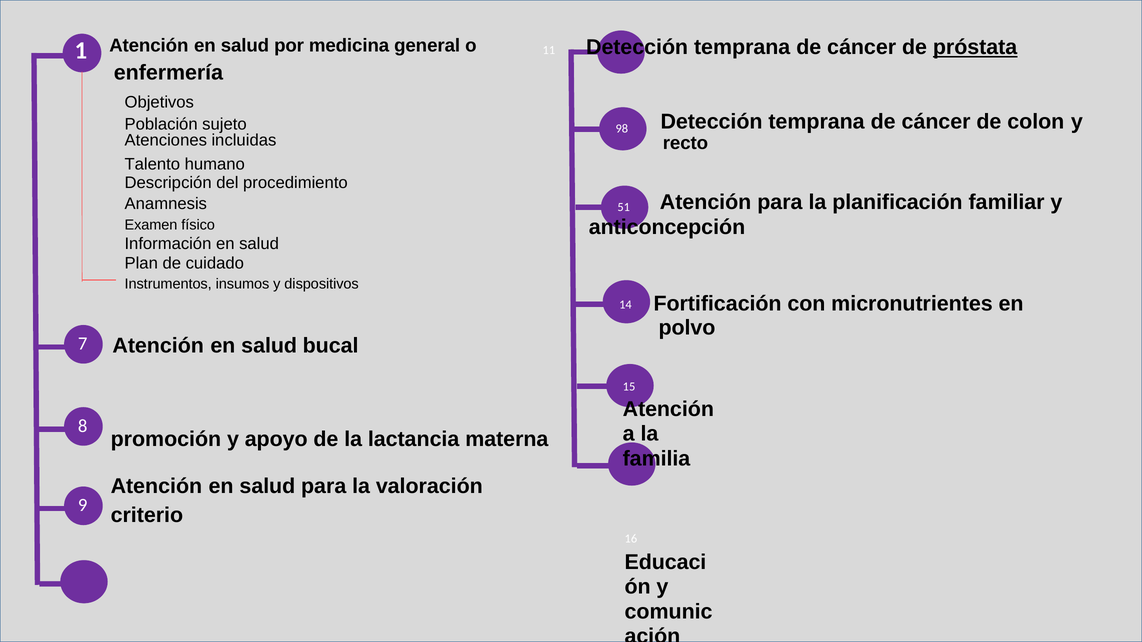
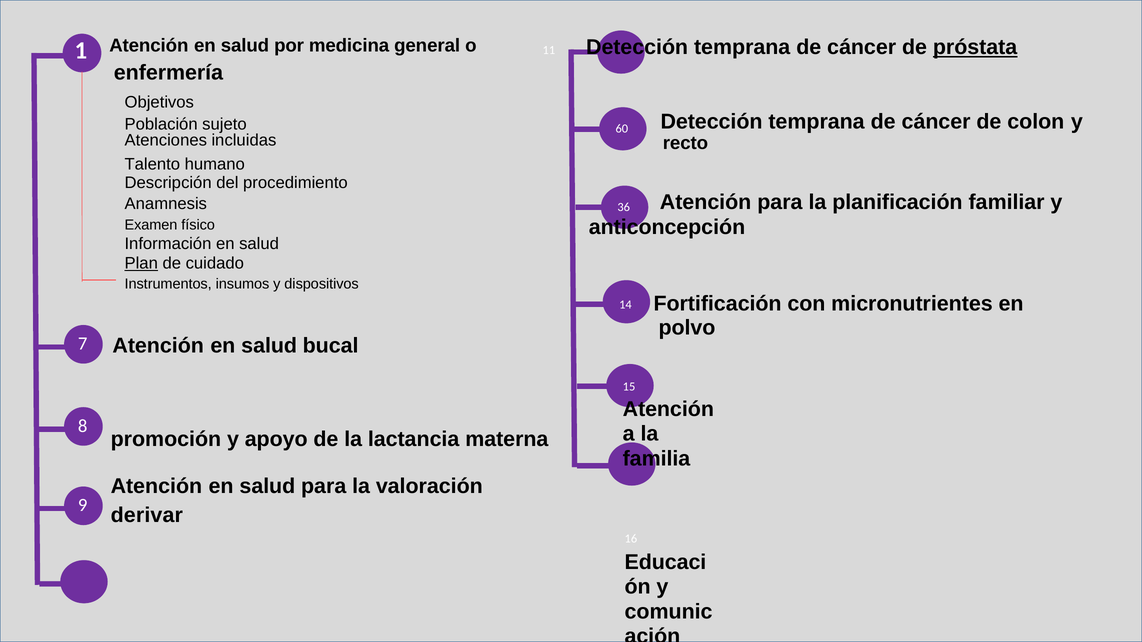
98: 98 -> 60
51: 51 -> 36
Plan underline: none -> present
criterio: criterio -> derivar
